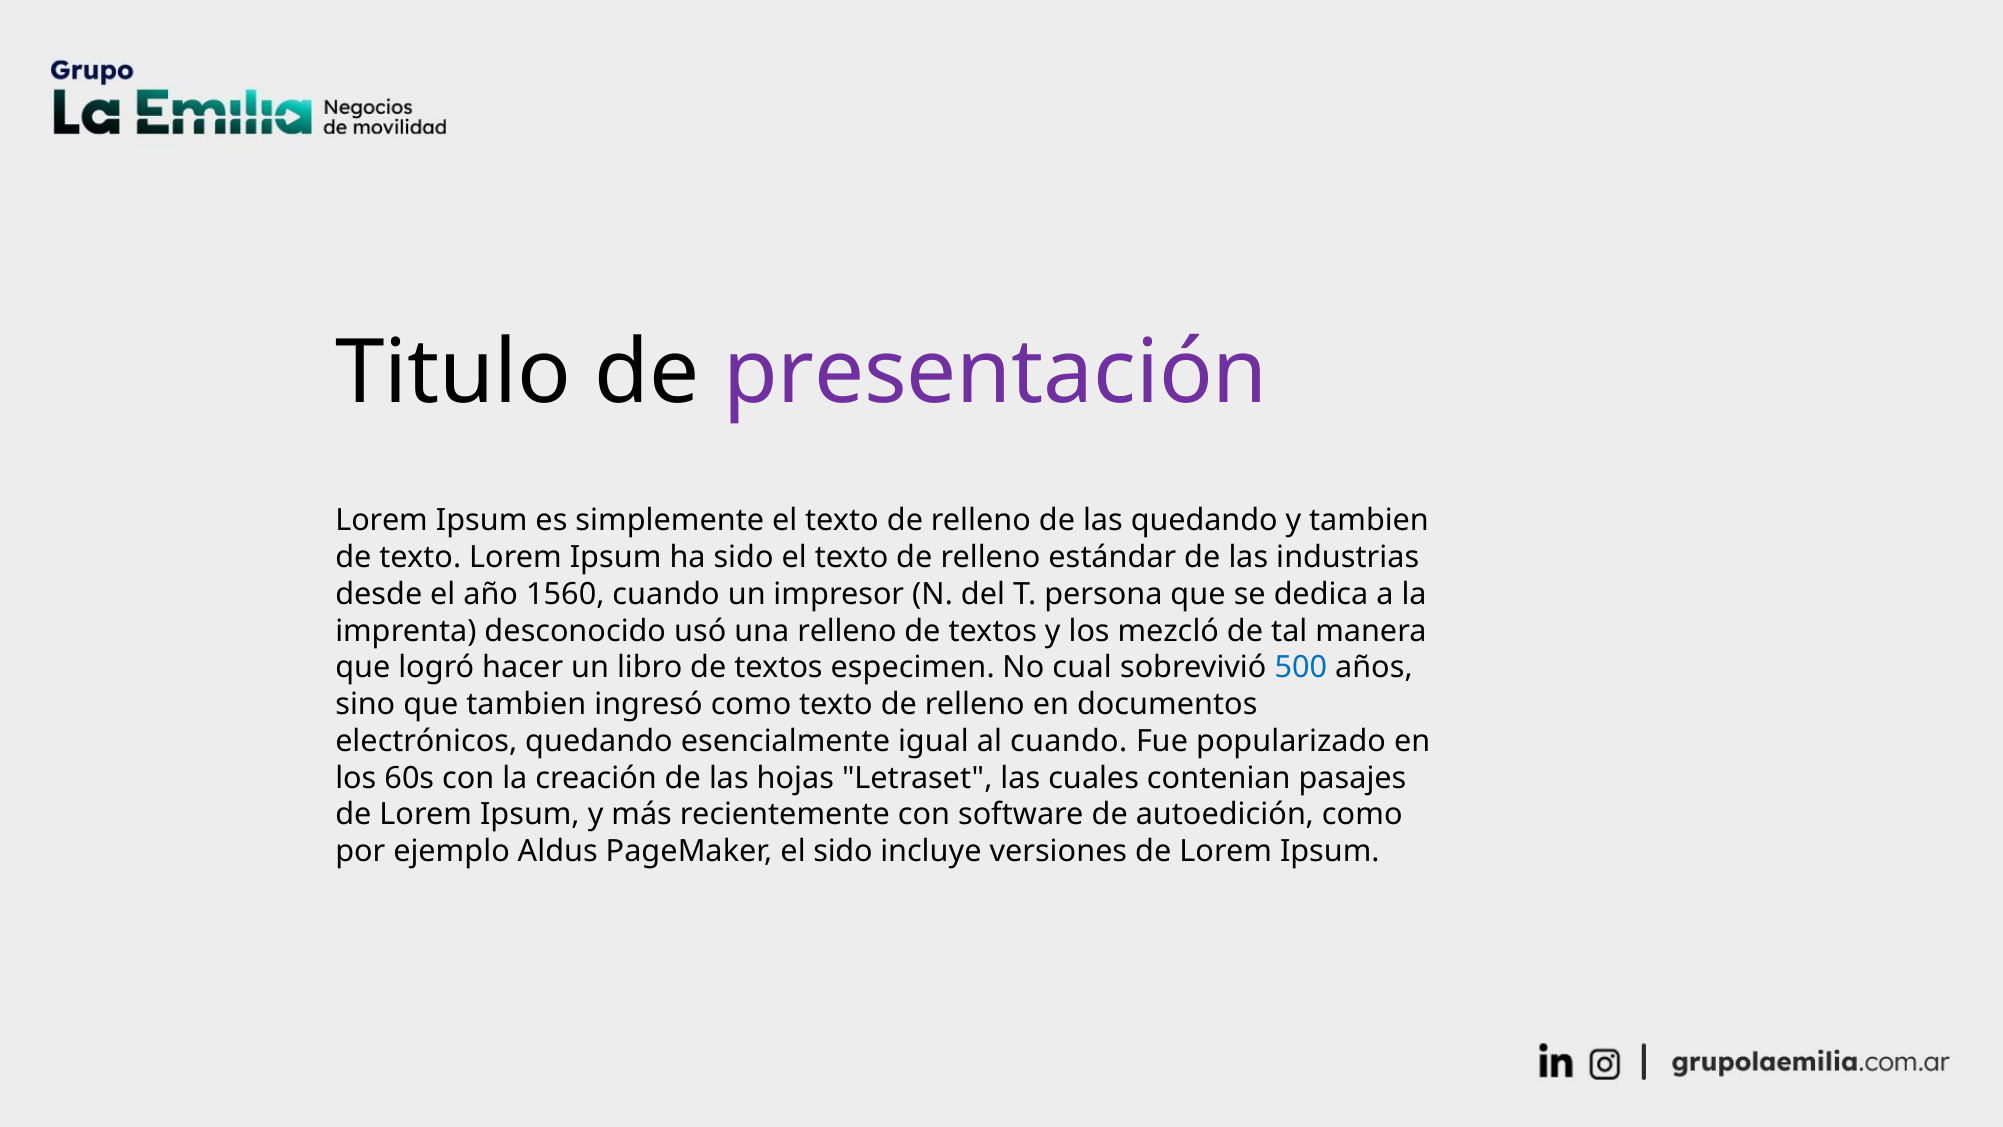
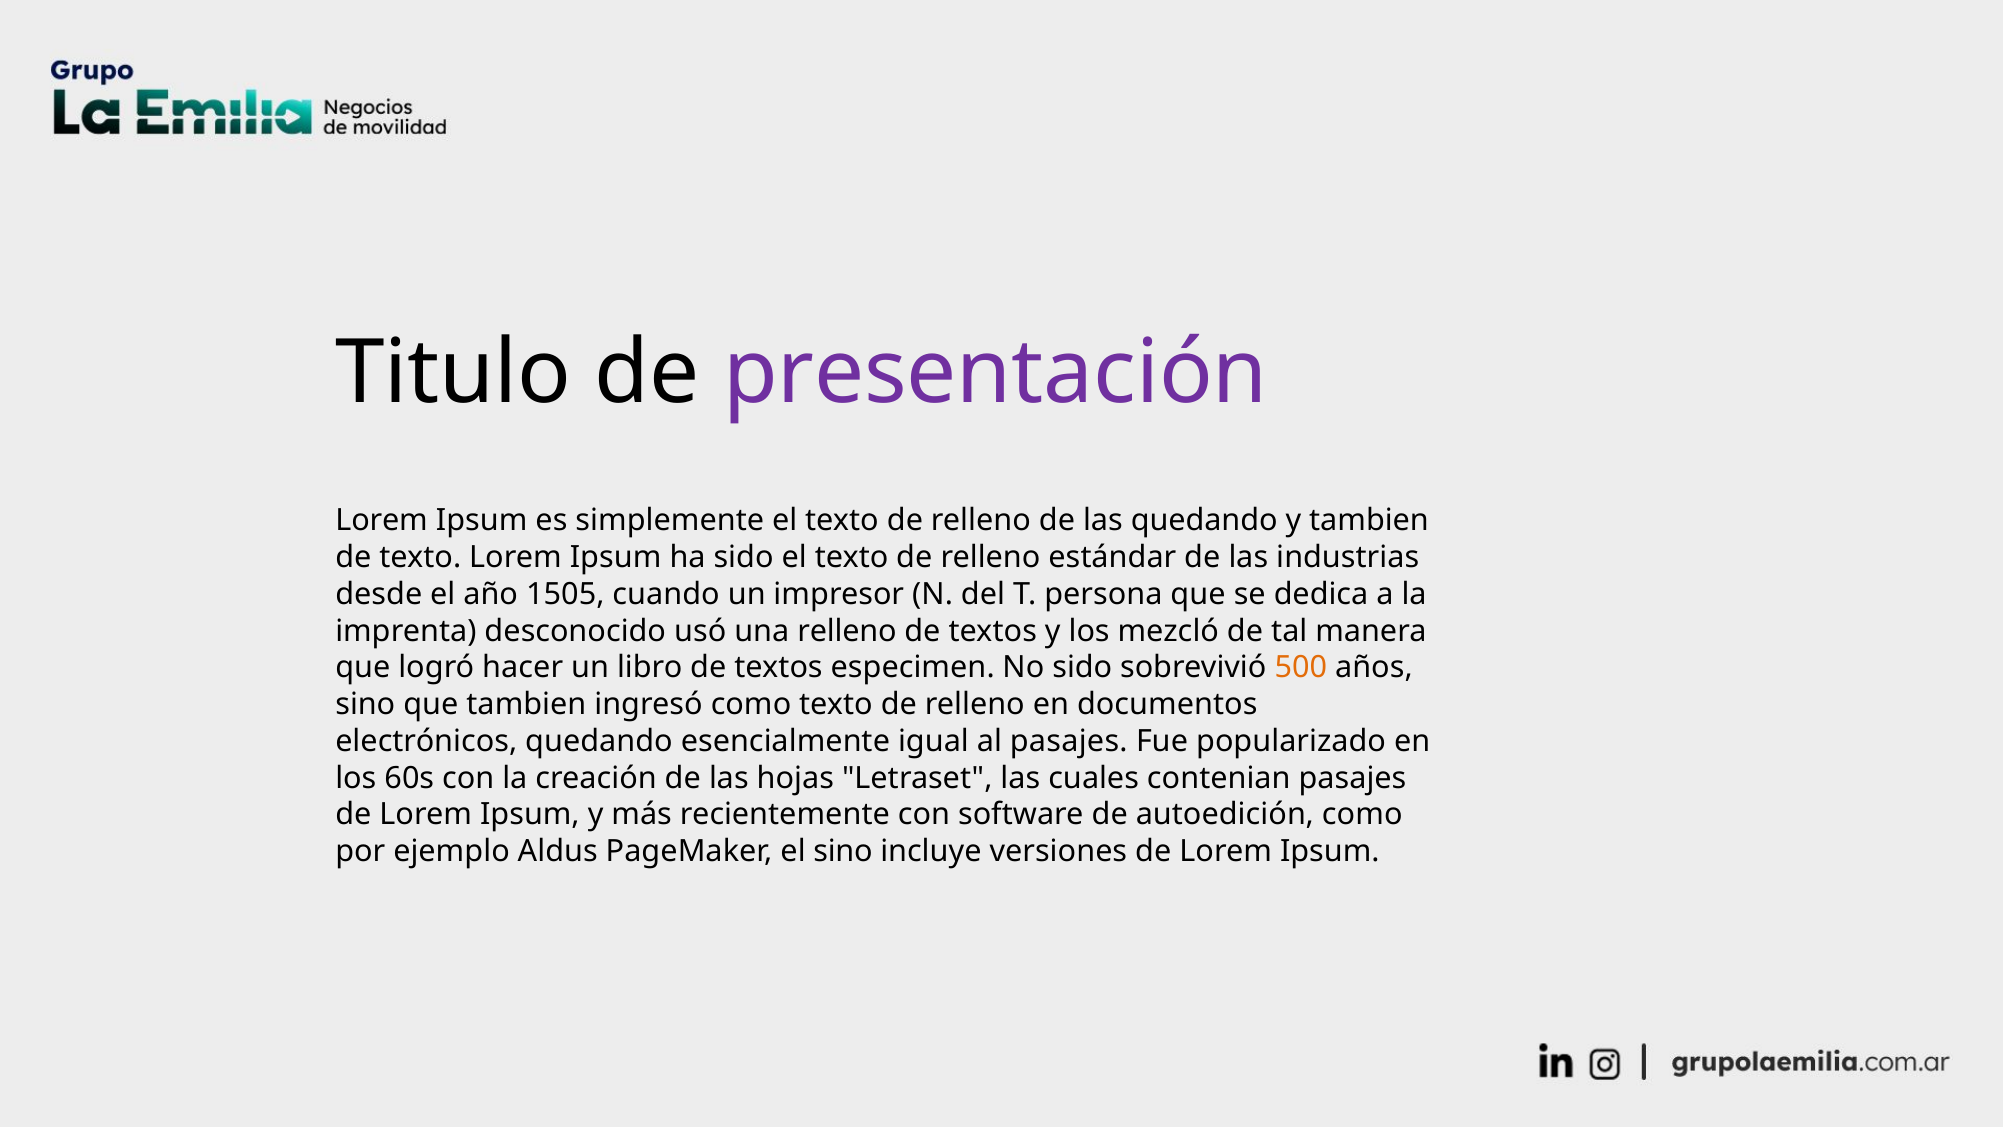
1560: 1560 -> 1505
No cual: cual -> sido
500 colour: blue -> orange
al cuando: cuando -> pasajes
el sido: sido -> sino
